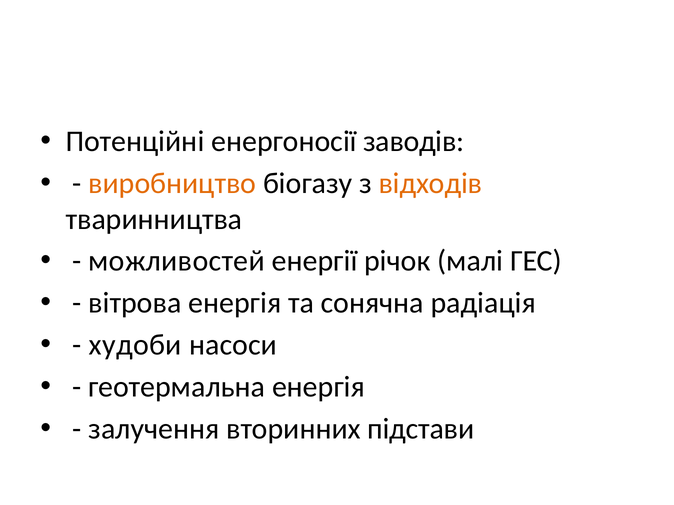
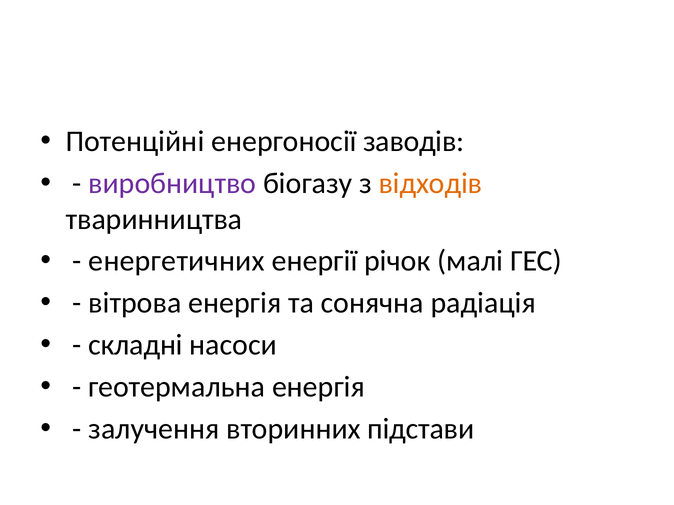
виробництво colour: orange -> purple
можливостей: можливостей -> енергетичних
худоби: худоби -> складні
